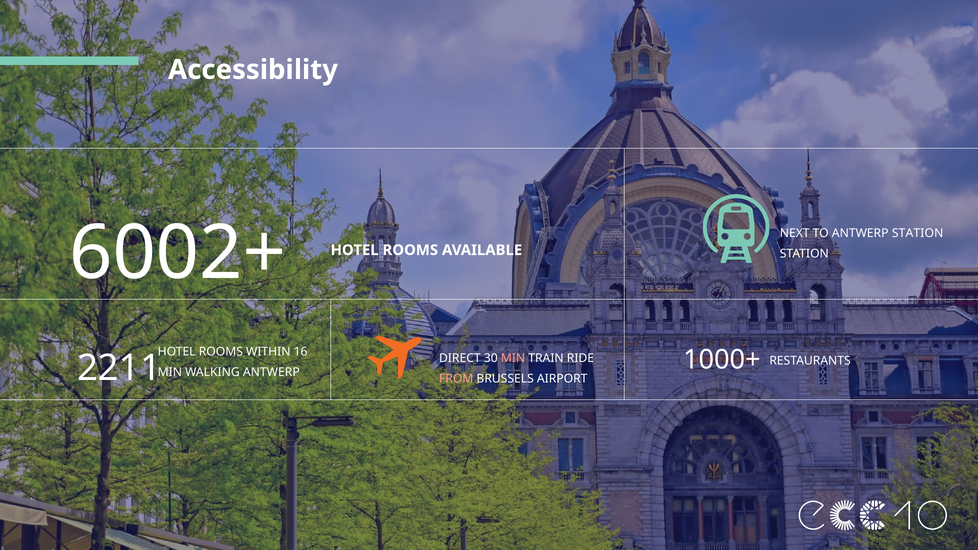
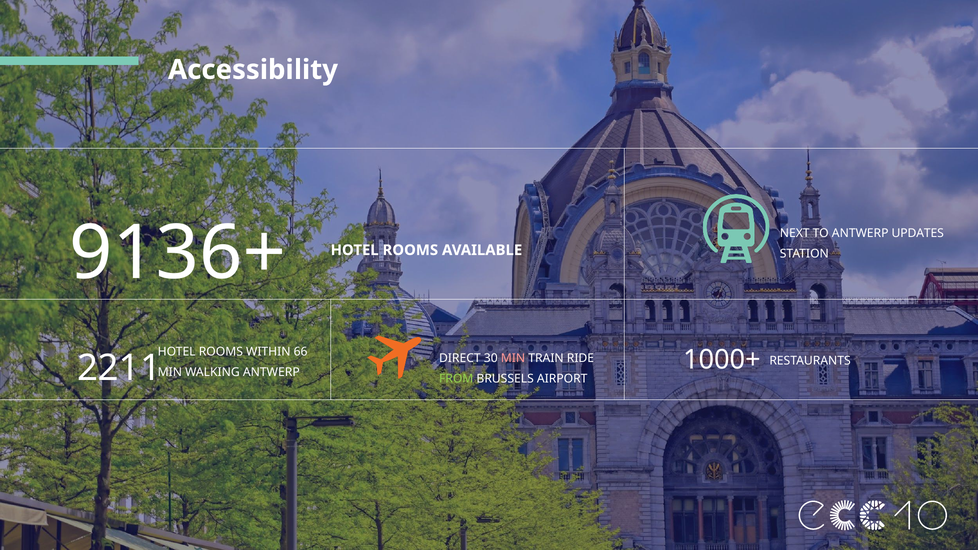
ANTWERP STATION: STATION -> UPDATES
6002+: 6002+ -> 9136+
16: 16 -> 66
FROM colour: pink -> light green
